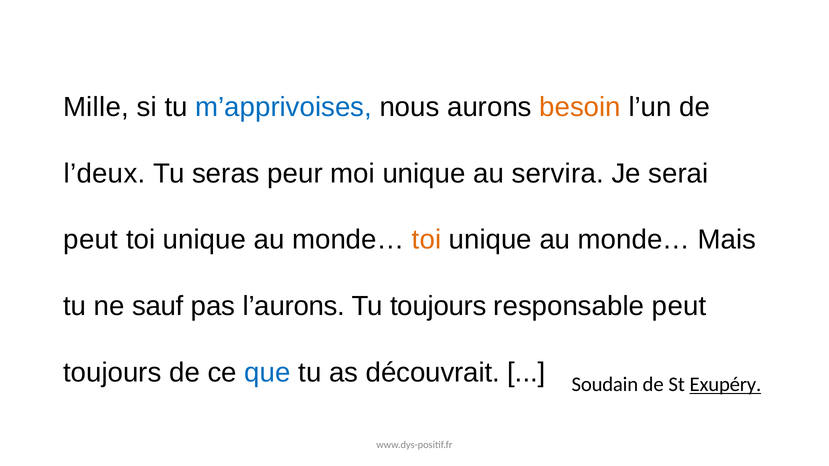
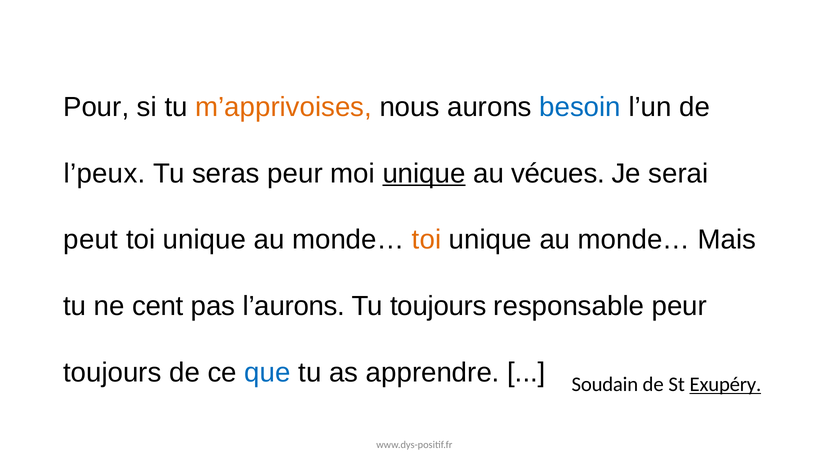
Mille: Mille -> Pour
m’apprivoises colour: blue -> orange
besoin colour: orange -> blue
l’deux: l’deux -> l’peux
unique at (424, 174) underline: none -> present
servira: servira -> vécues
sauf: sauf -> cent
responsable peut: peut -> peur
découvrait: découvrait -> apprendre
